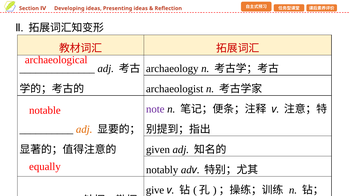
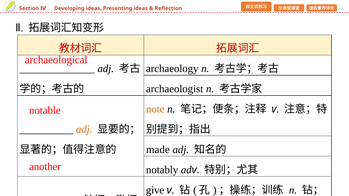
note colour: purple -> orange
given: given -> made
equally: equally -> another
